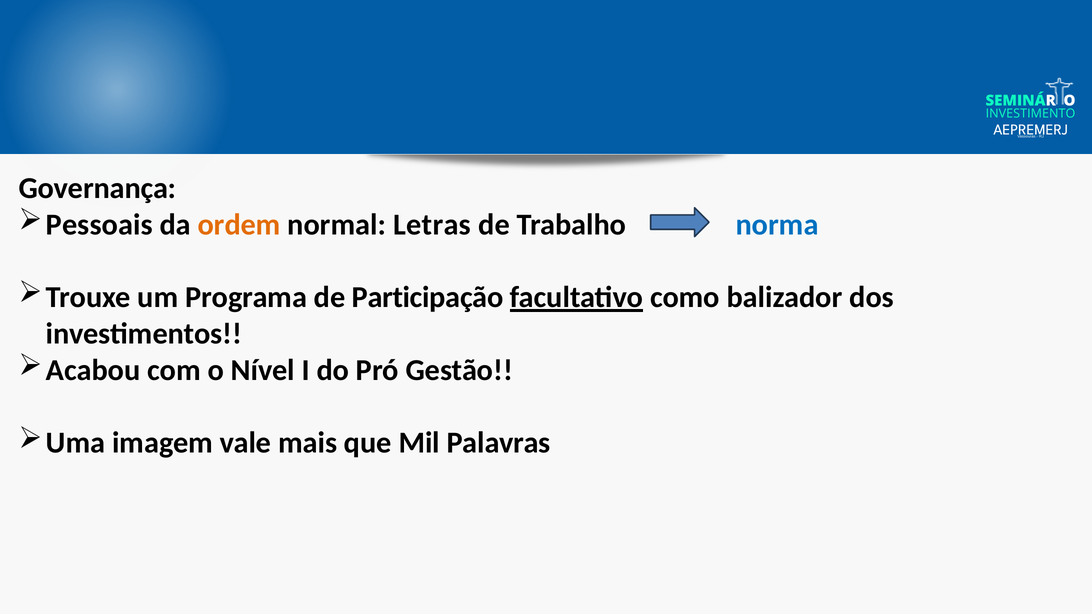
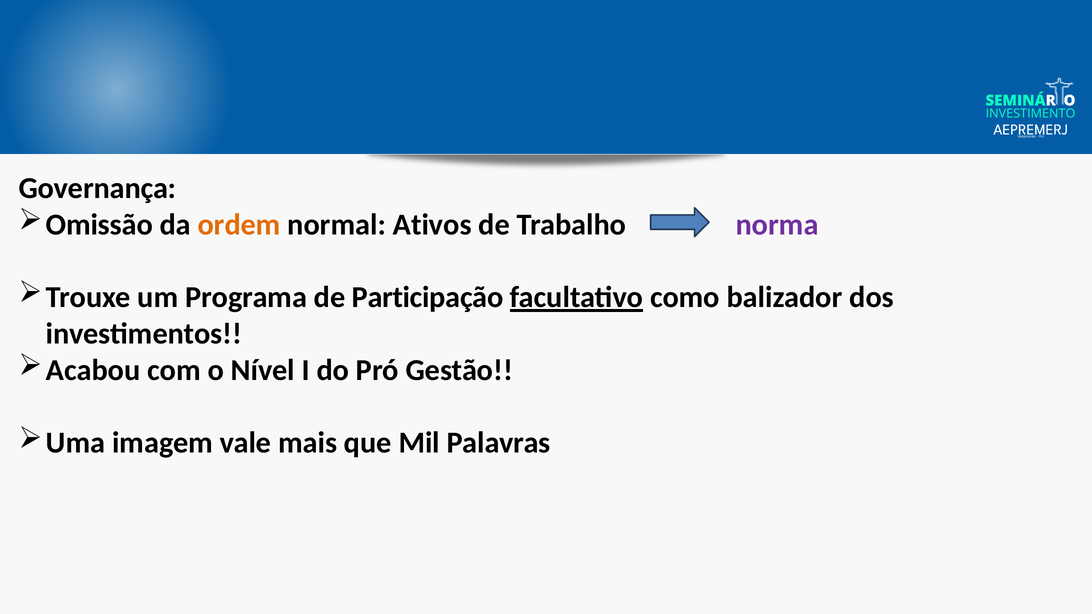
Pessoais: Pessoais -> Omissão
Letras: Letras -> Ativos
norma colour: blue -> purple
